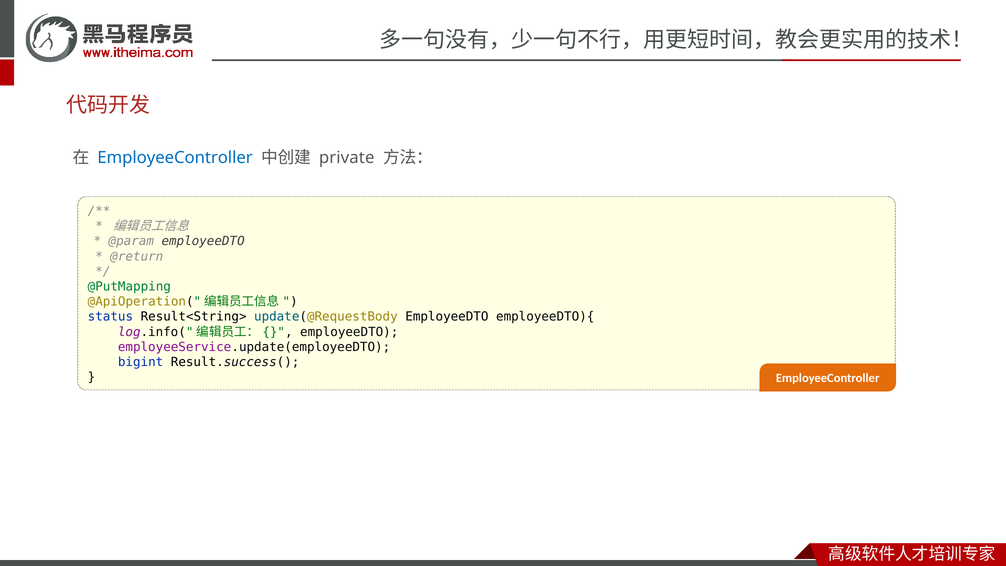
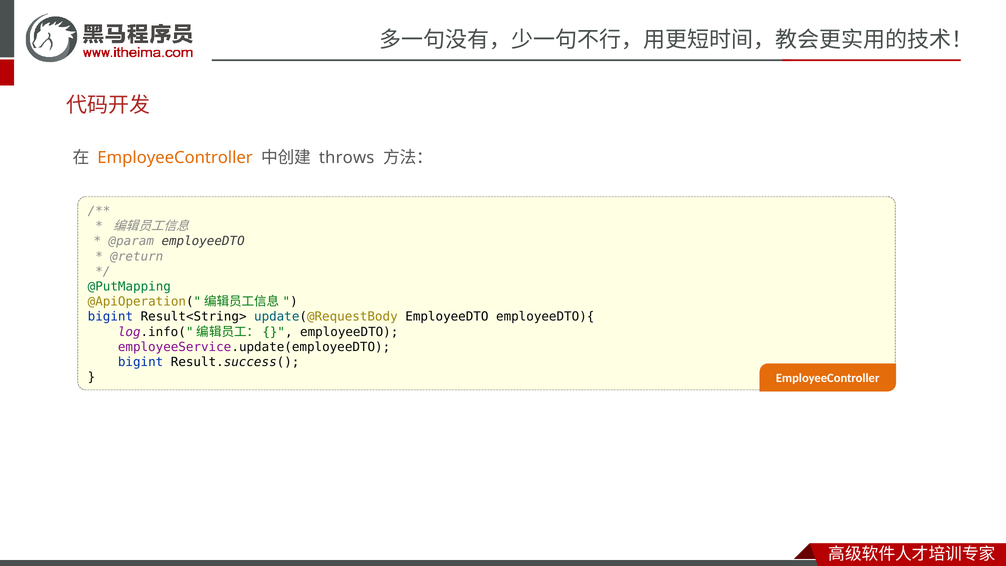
EmployeeController at (175, 158) colour: blue -> orange
private: private -> throws
status at (110, 317): status -> bigint
